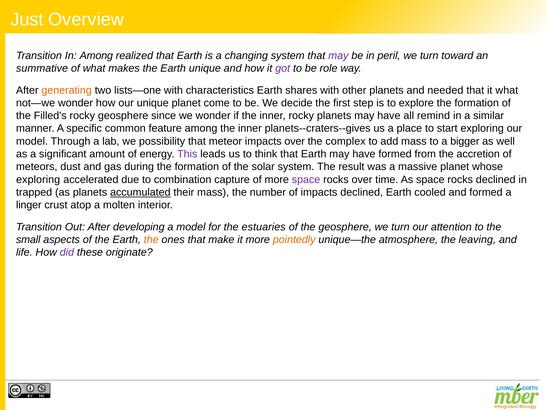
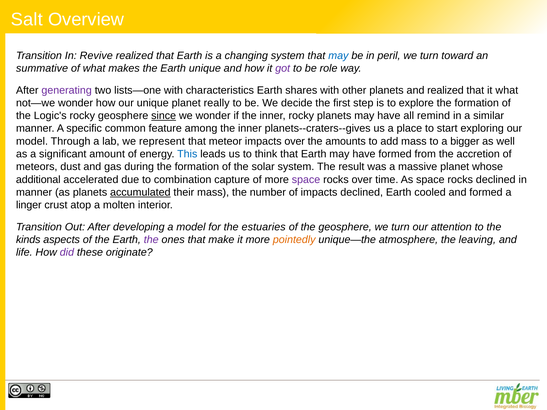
Just: Just -> Salt
In Among: Among -> Revive
may at (338, 56) colour: purple -> blue
generating colour: orange -> purple
and needed: needed -> realized
come: come -> really
Filled's: Filled's -> Logic's
since underline: none -> present
possibility: possibility -> represent
complex: complex -> amounts
This colour: purple -> blue
exploring at (38, 180): exploring -> additional
trapped at (34, 192): trapped -> manner
small: small -> kinds
the at (151, 240) colour: orange -> purple
